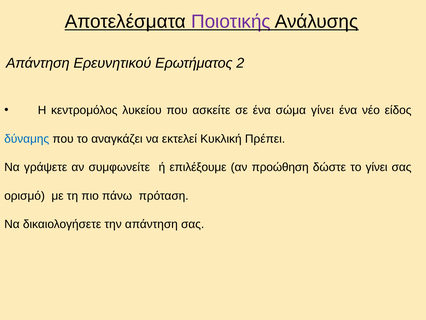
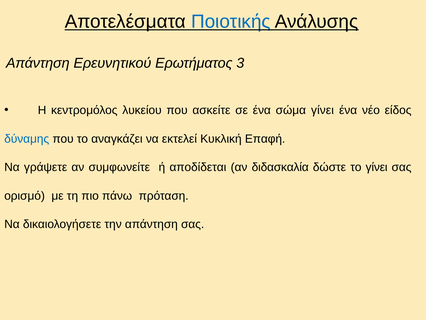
Ποιοτικής colour: purple -> blue
2: 2 -> 3
Πρέπει: Πρέπει -> Επαφή
επιλέξουμε: επιλέξουμε -> αποδίδεται
προώθηση: προώθηση -> διδασκαλία
